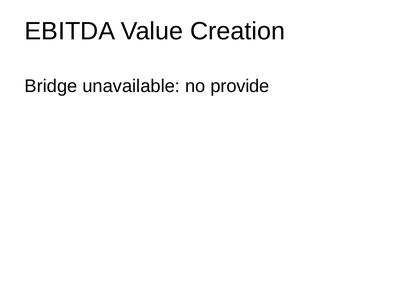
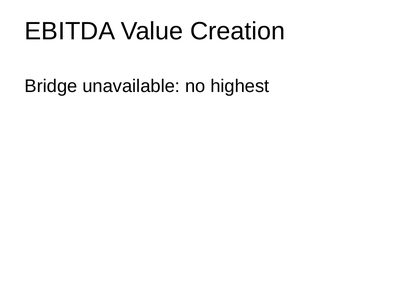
provide: provide -> highest
